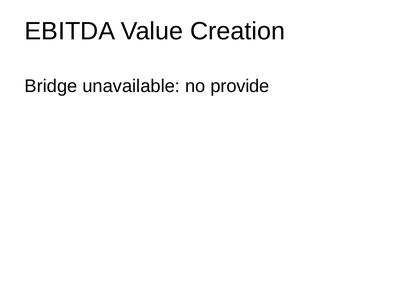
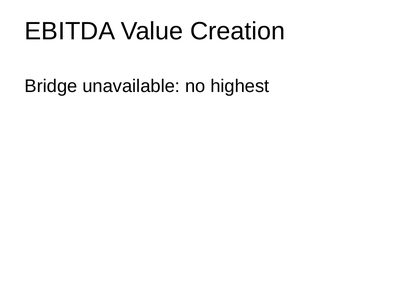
provide: provide -> highest
